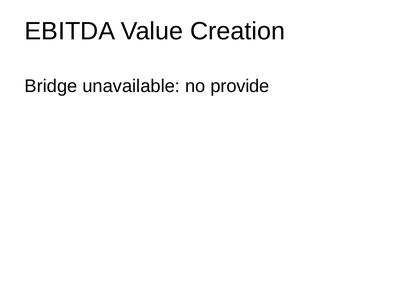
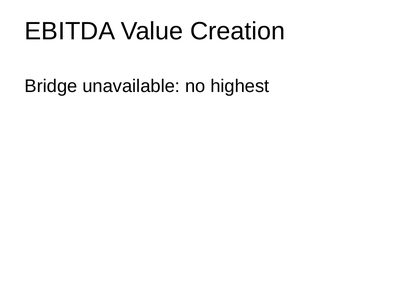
provide: provide -> highest
